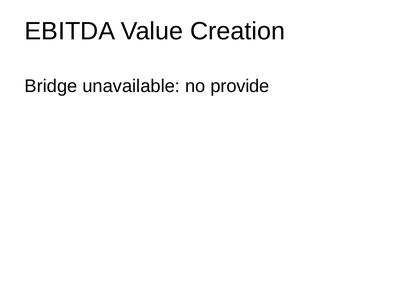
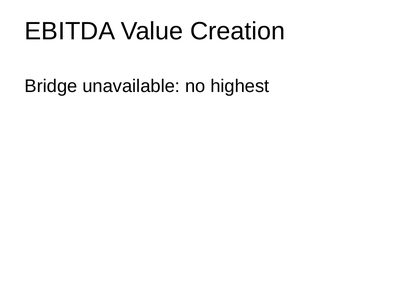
provide: provide -> highest
